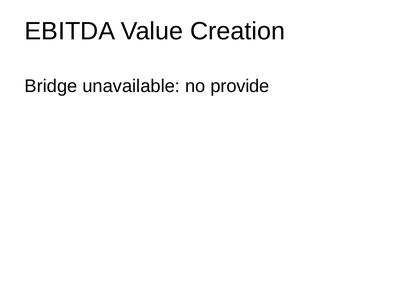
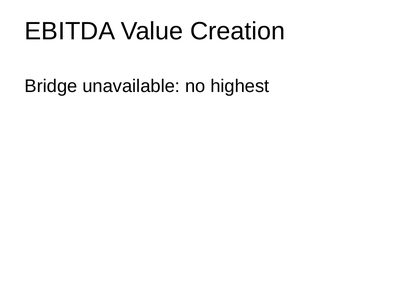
provide: provide -> highest
